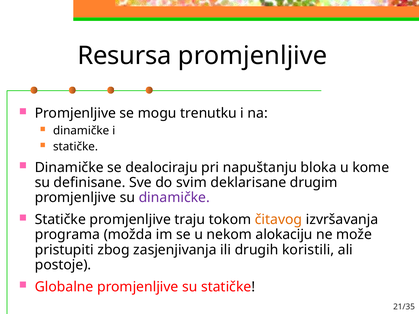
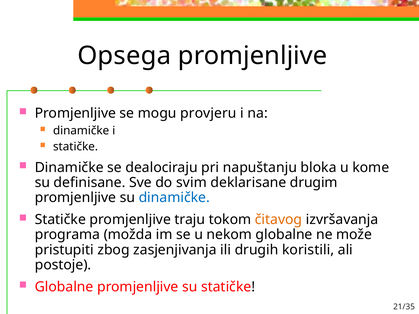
Resursa: Resursa -> Opsega
trenutku: trenutku -> provjeru
dinamičke at (174, 198) colour: purple -> blue
nekom alokaciju: alokaciju -> globalne
